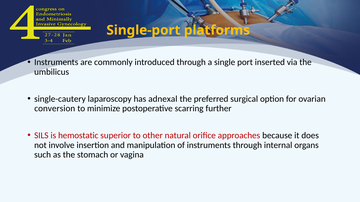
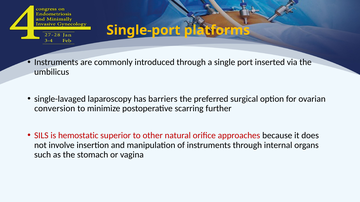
single-cautery: single-cautery -> single-lavaged
adnexal: adnexal -> barriers
